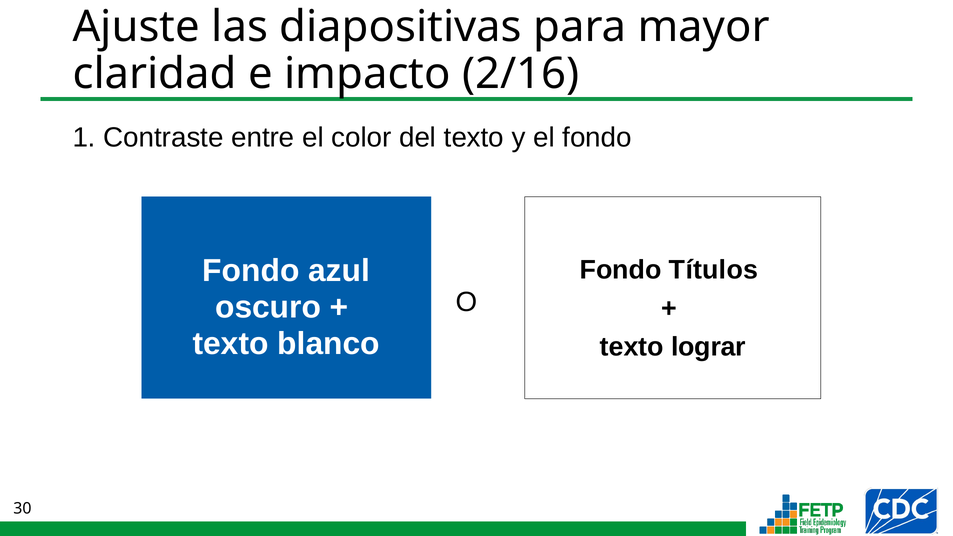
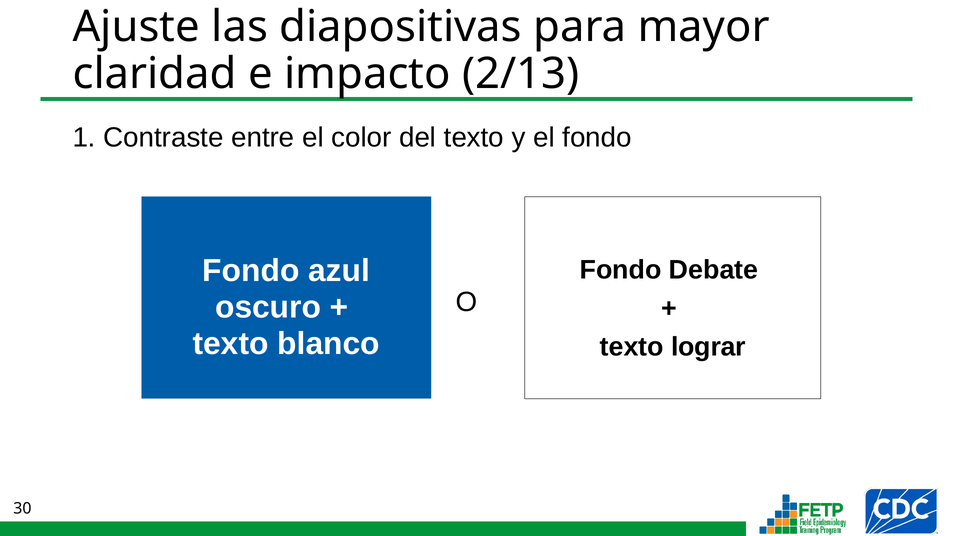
2/16: 2/16 -> 2/13
Títulos: Títulos -> Debate
